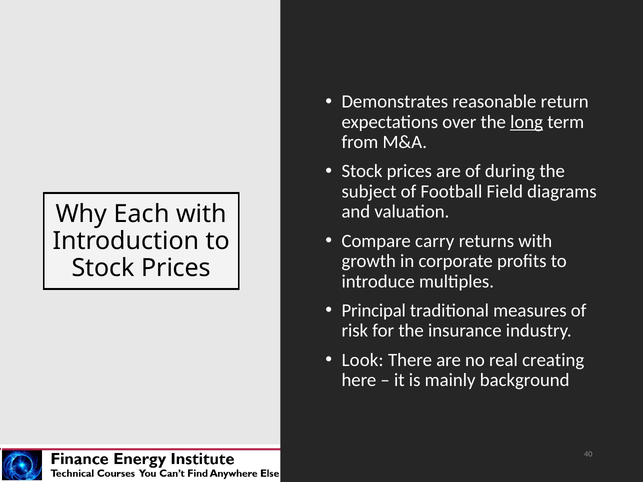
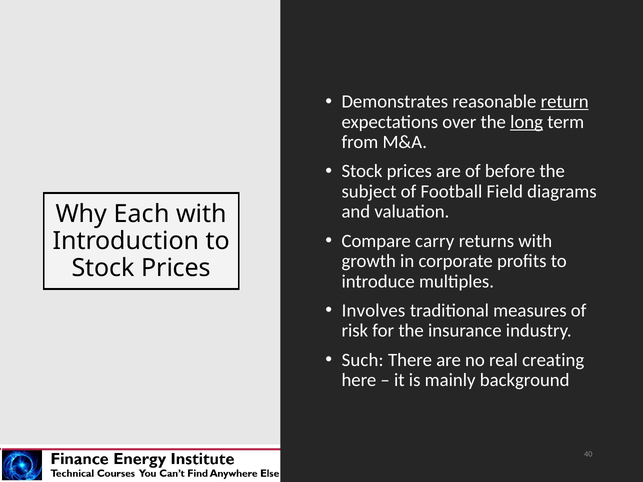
return underline: none -> present
during: during -> before
Principal: Principal -> Involves
Look: Look -> Such
